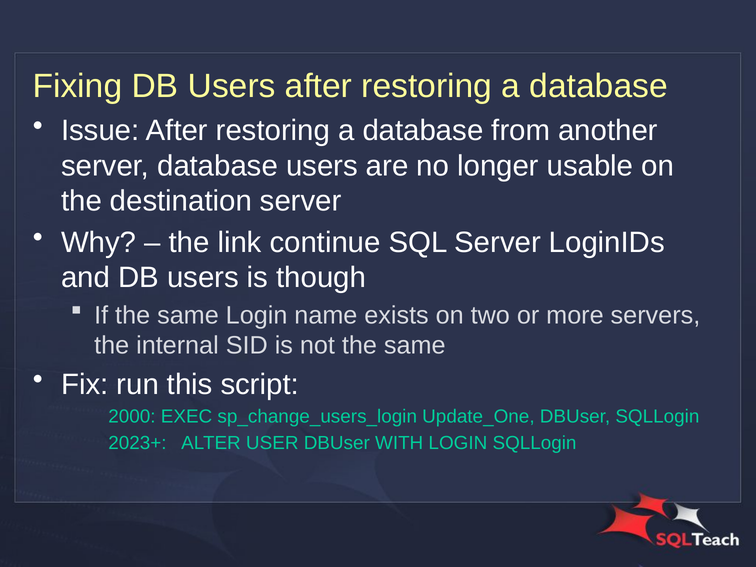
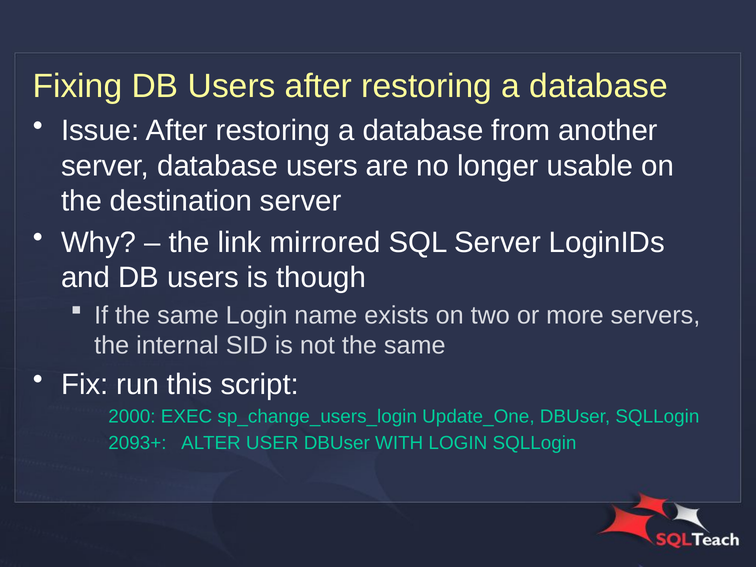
continue: continue -> mirrored
2023+: 2023+ -> 2093+
